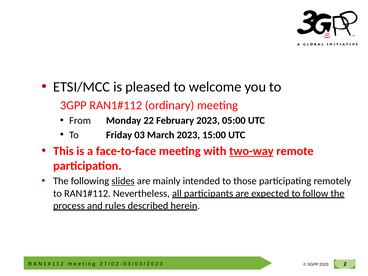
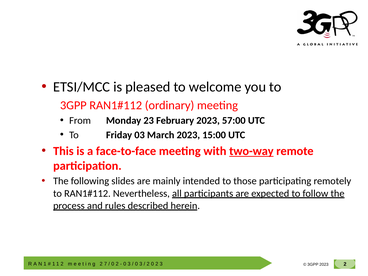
22: 22 -> 23
05:00: 05:00 -> 57:00
slides underline: present -> none
